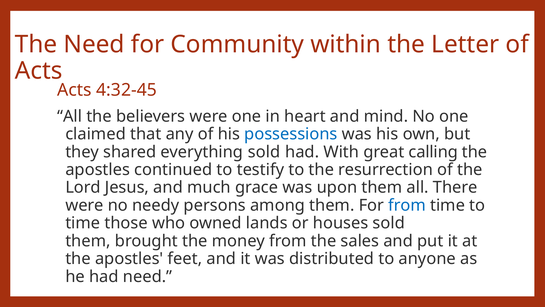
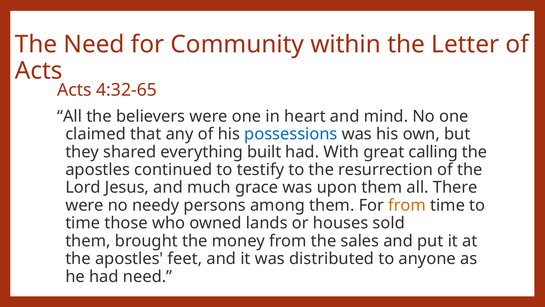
4:32-45: 4:32-45 -> 4:32-65
everything sold: sold -> built
from at (407, 205) colour: blue -> orange
